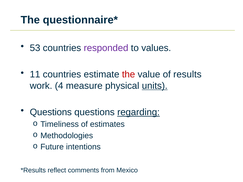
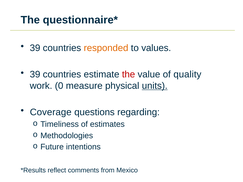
53 at (35, 48): 53 -> 39
responded colour: purple -> orange
11 at (35, 75): 11 -> 39
results: results -> quality
4: 4 -> 0
Questions at (51, 112): Questions -> Coverage
regarding underline: present -> none
